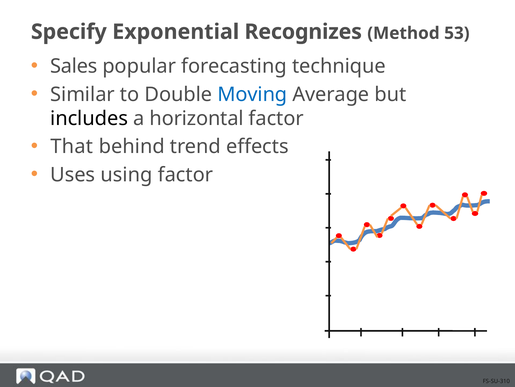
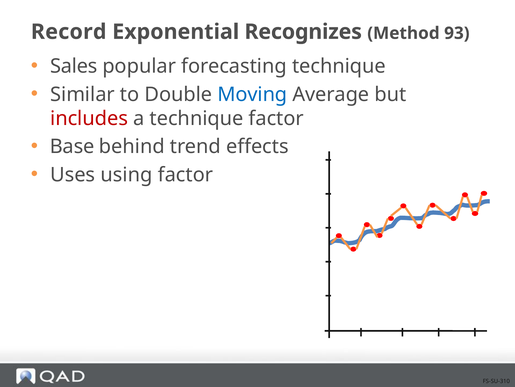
Specify: Specify -> Record
53: 53 -> 93
includes colour: black -> red
a horizontal: horizontal -> technique
That: That -> Base
